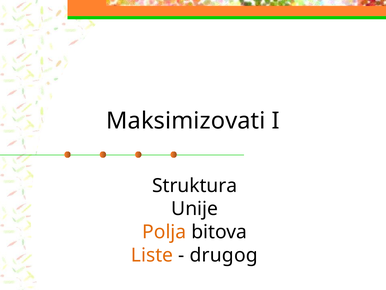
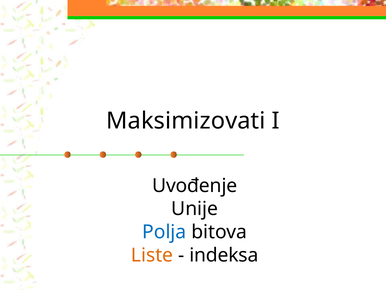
Struktura: Struktura -> Uvođenje
Polja colour: orange -> blue
drugog: drugog -> indeksa
